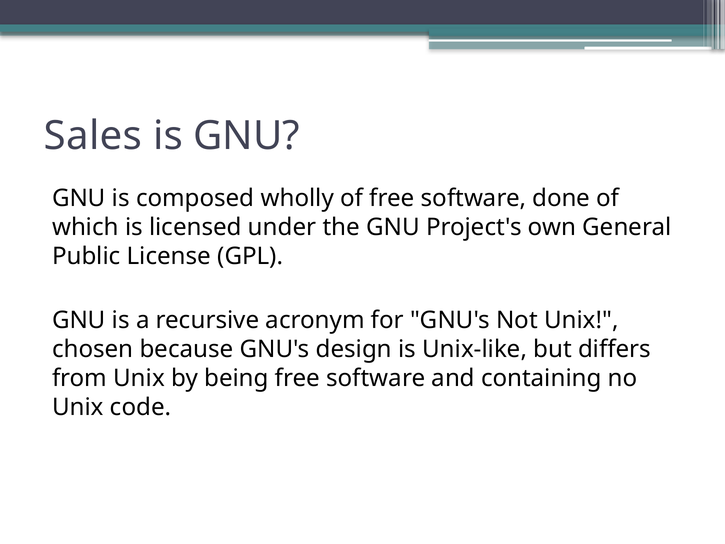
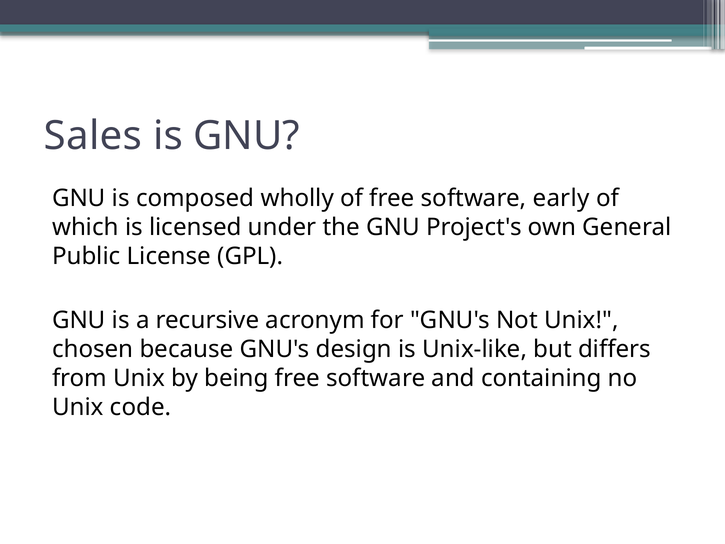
done: done -> early
